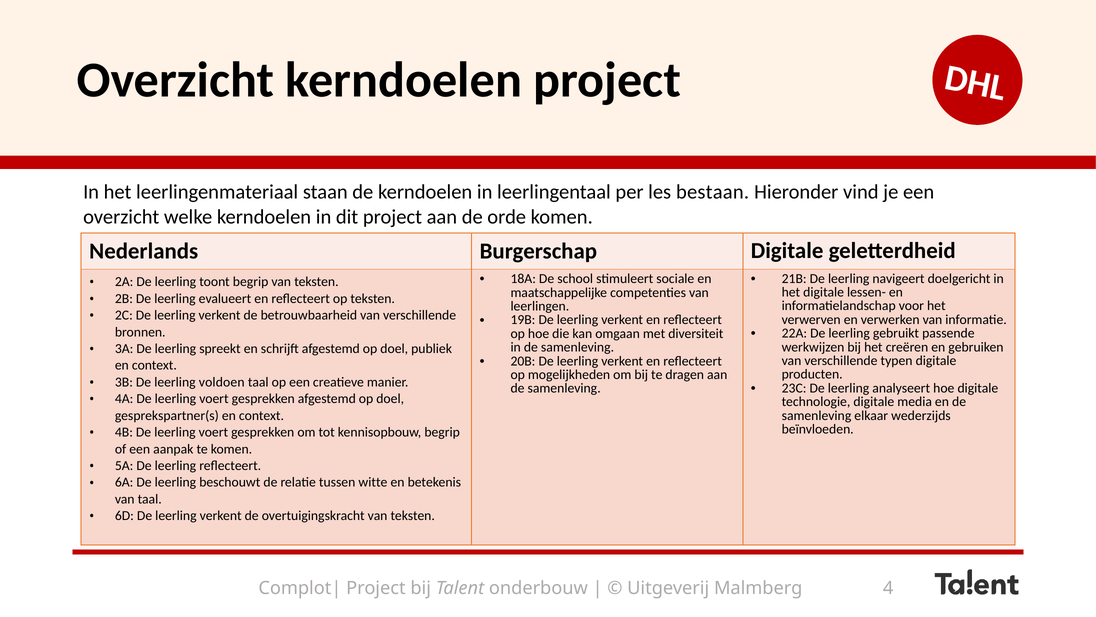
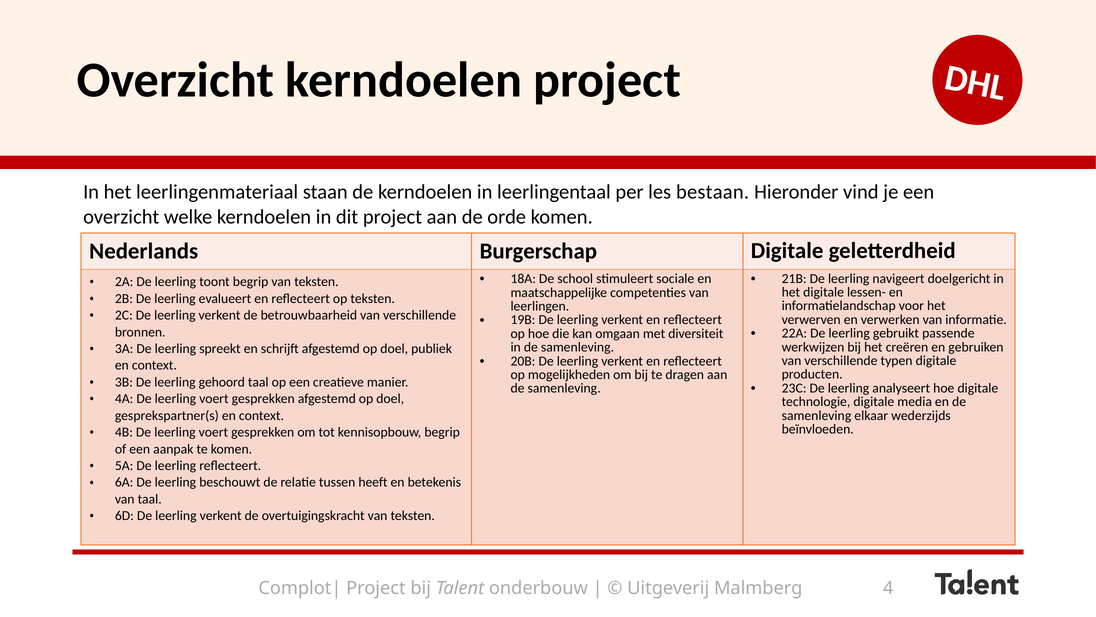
voldoen: voldoen -> gehoord
witte: witte -> heeft
